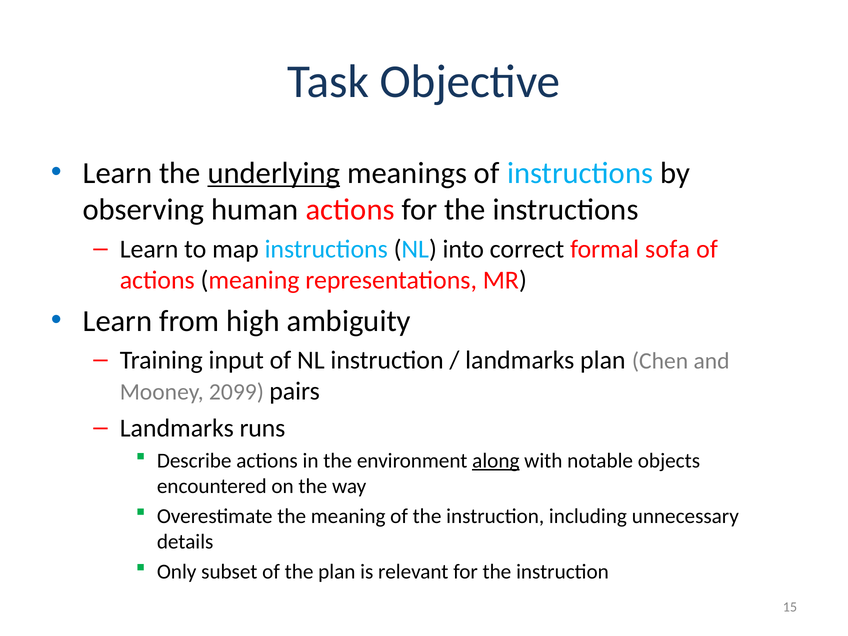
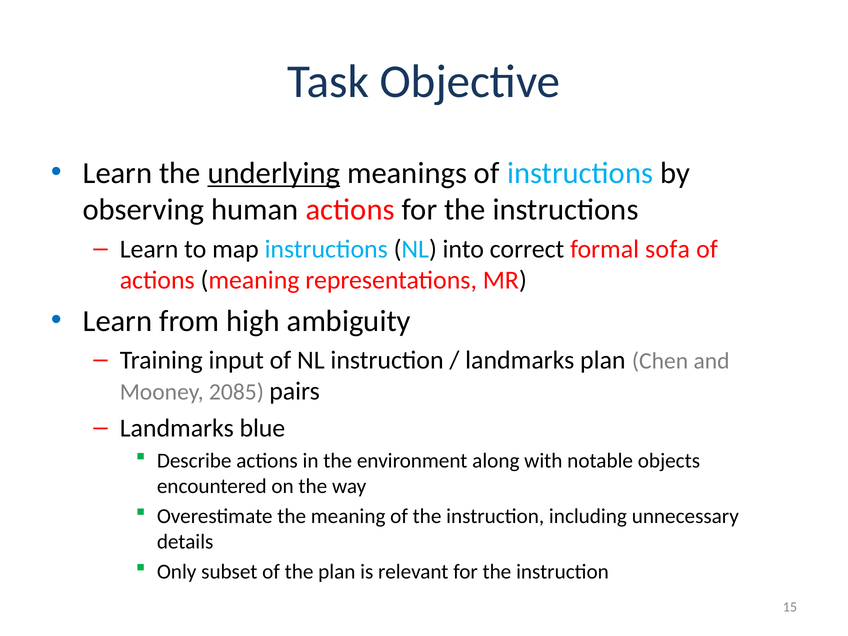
2099: 2099 -> 2085
runs: runs -> blue
along underline: present -> none
